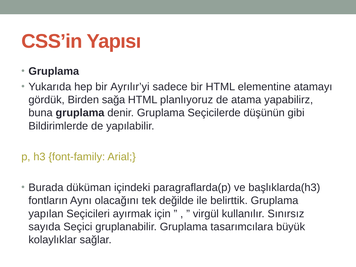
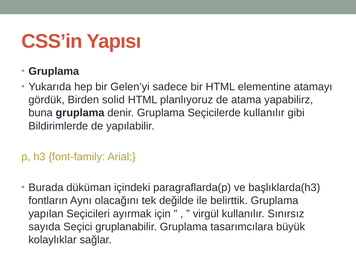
Ayrılır’yi: Ayrılır’yi -> Gelen’yi
sağa: sağa -> solid
Seçicilerde düşünün: düşünün -> kullanılır
